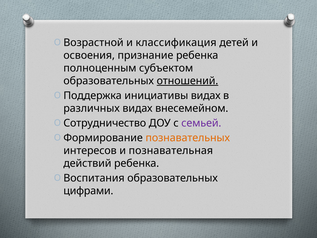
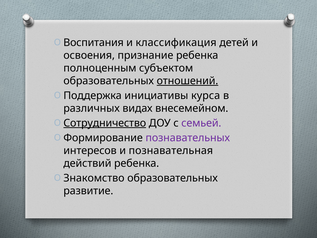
Возрастной: Возрастной -> Воспитания
инициативы видах: видах -> курса
Сотрудничество underline: none -> present
познавательных colour: orange -> purple
Воспитания: Воспитания -> Знакомство
цифрами: цифрами -> развитие
